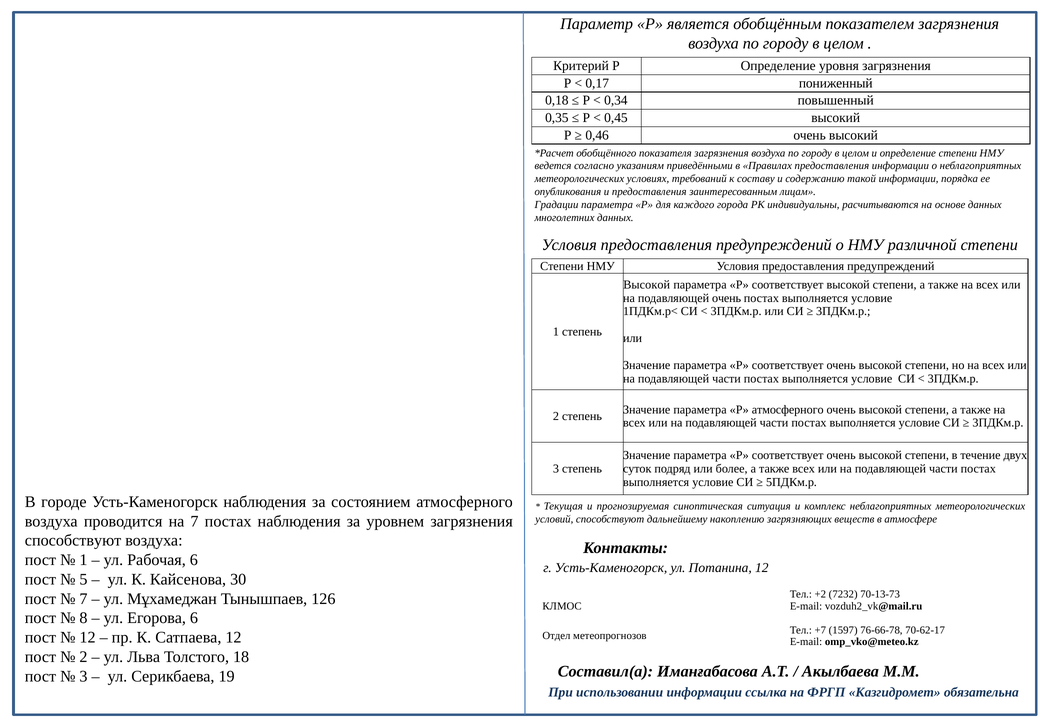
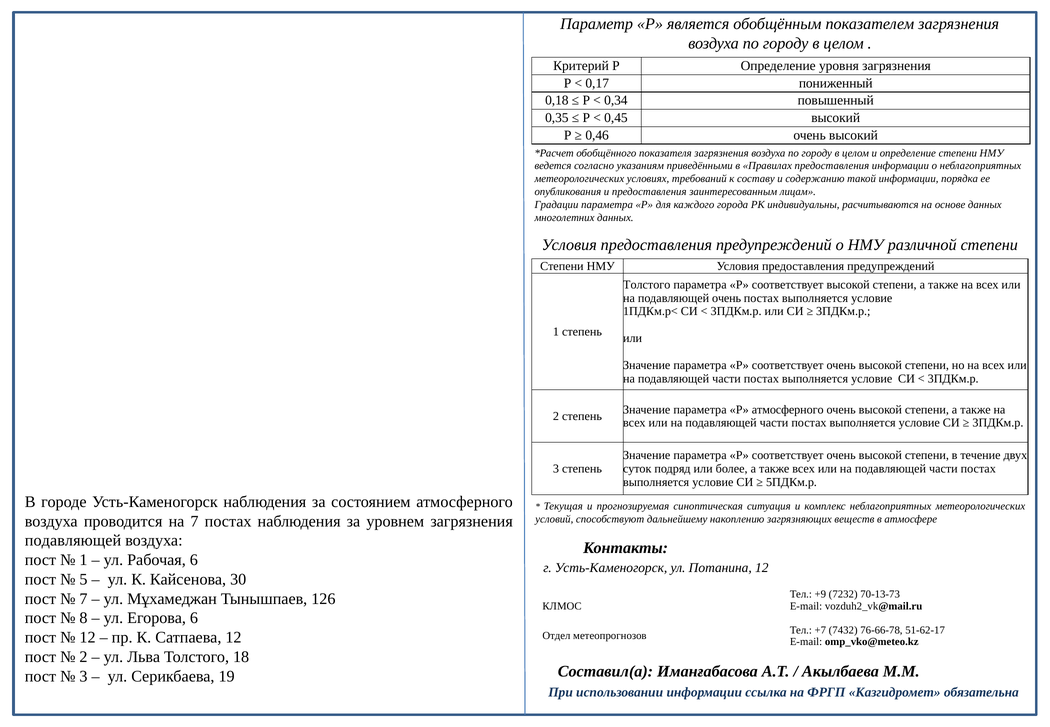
Высокой at (647, 285): Высокой -> Толстого
способствуют at (73, 541): способствуют -> подавляющей
+2: +2 -> +9
1597: 1597 -> 7432
70-62-17: 70-62-17 -> 51-62-17
